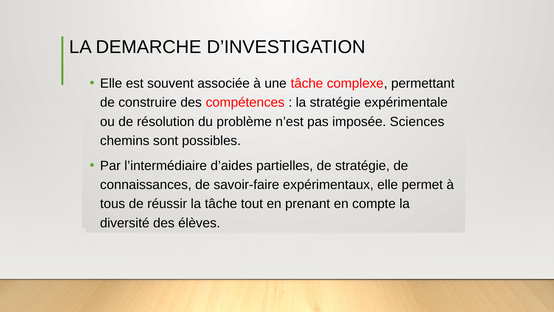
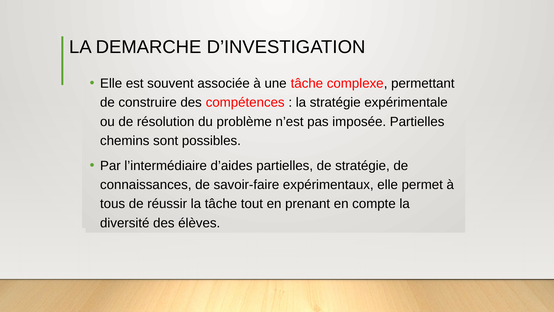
Sciences at (417, 122): Sciences -> Partielles
